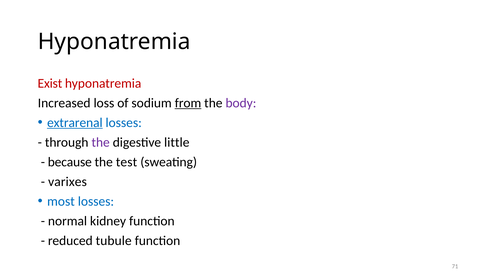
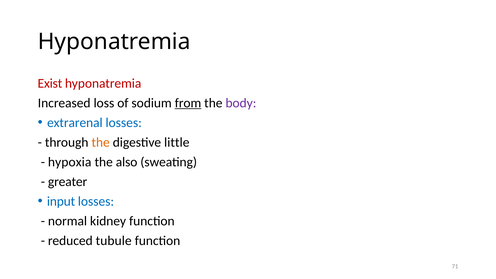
extrarenal underline: present -> none
the at (101, 142) colour: purple -> orange
because: because -> hypoxia
test: test -> also
varixes: varixes -> greater
most: most -> input
